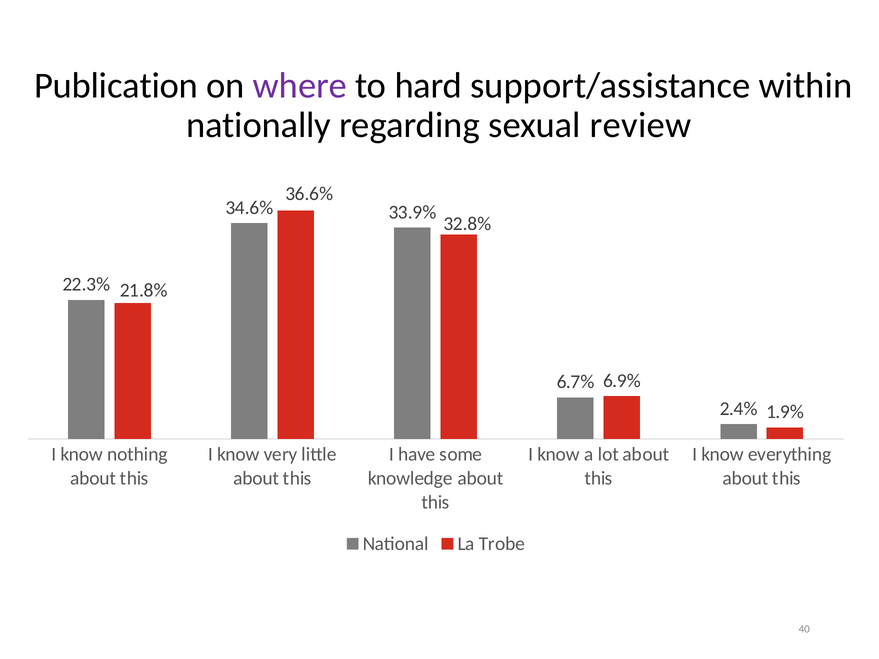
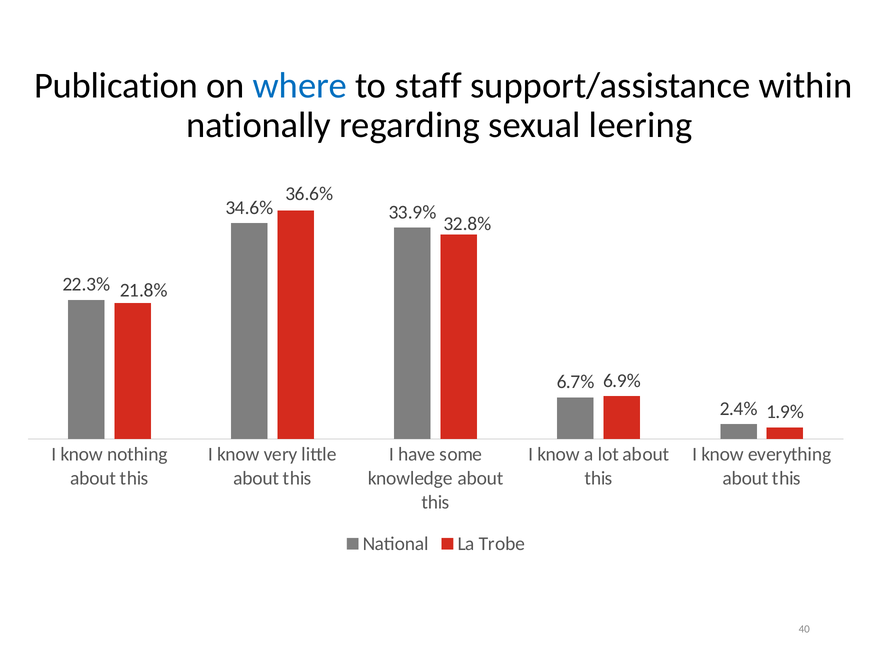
where colour: purple -> blue
hard: hard -> staff
review: review -> leering
